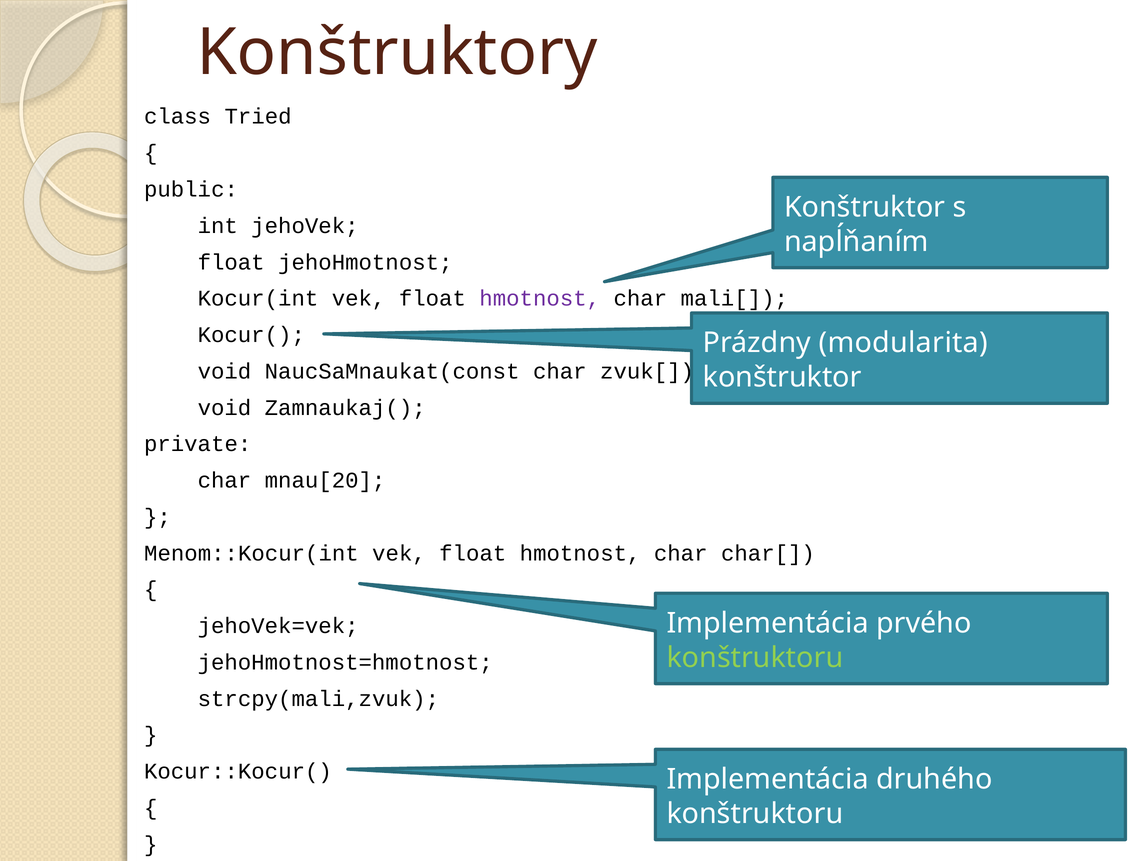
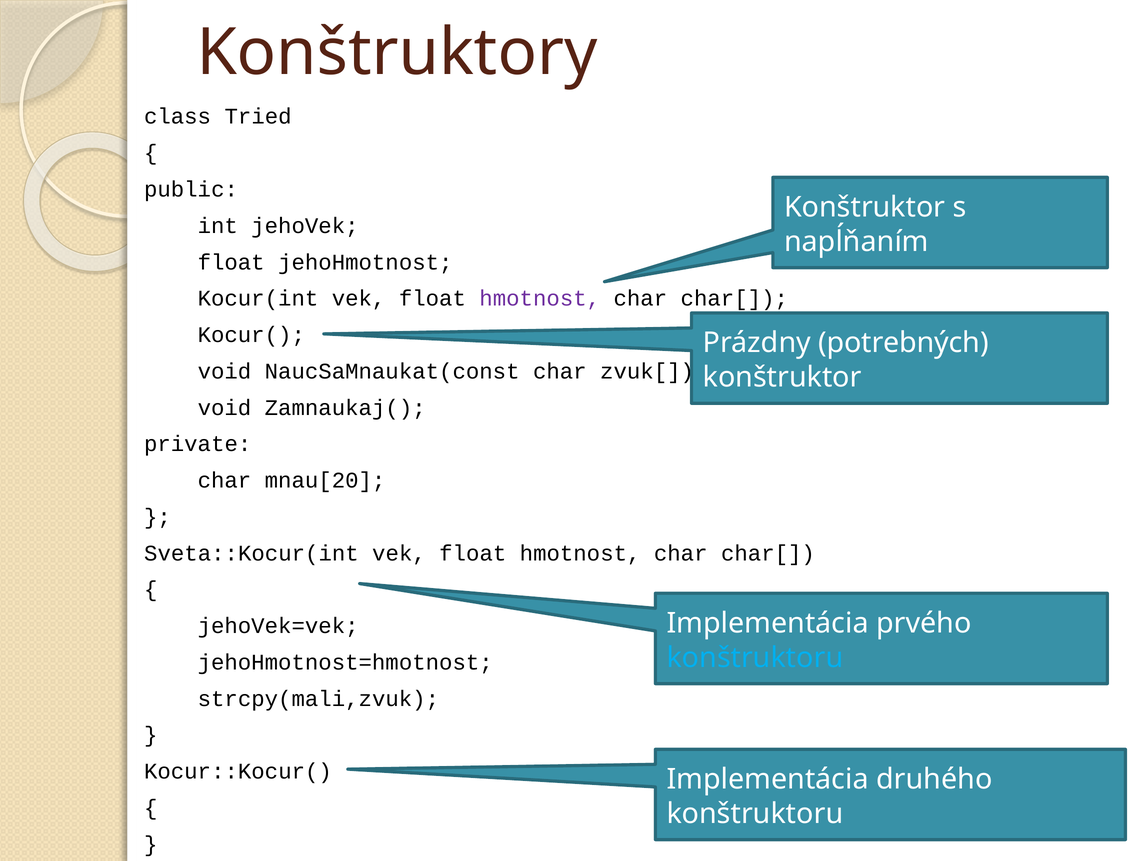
mali[ at (734, 299): mali[ -> char[
modularita: modularita -> potrebných
Menom::Kocur(int: Menom::Kocur(int -> Sveta::Kocur(int
konštruktoru at (755, 658) colour: light green -> light blue
